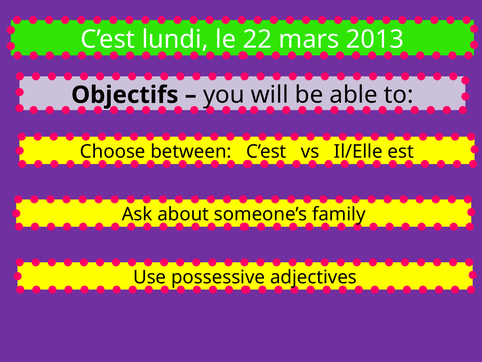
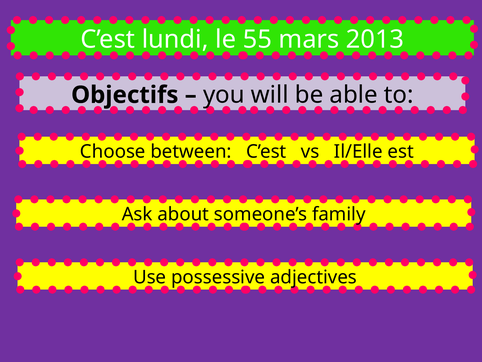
22: 22 -> 55
